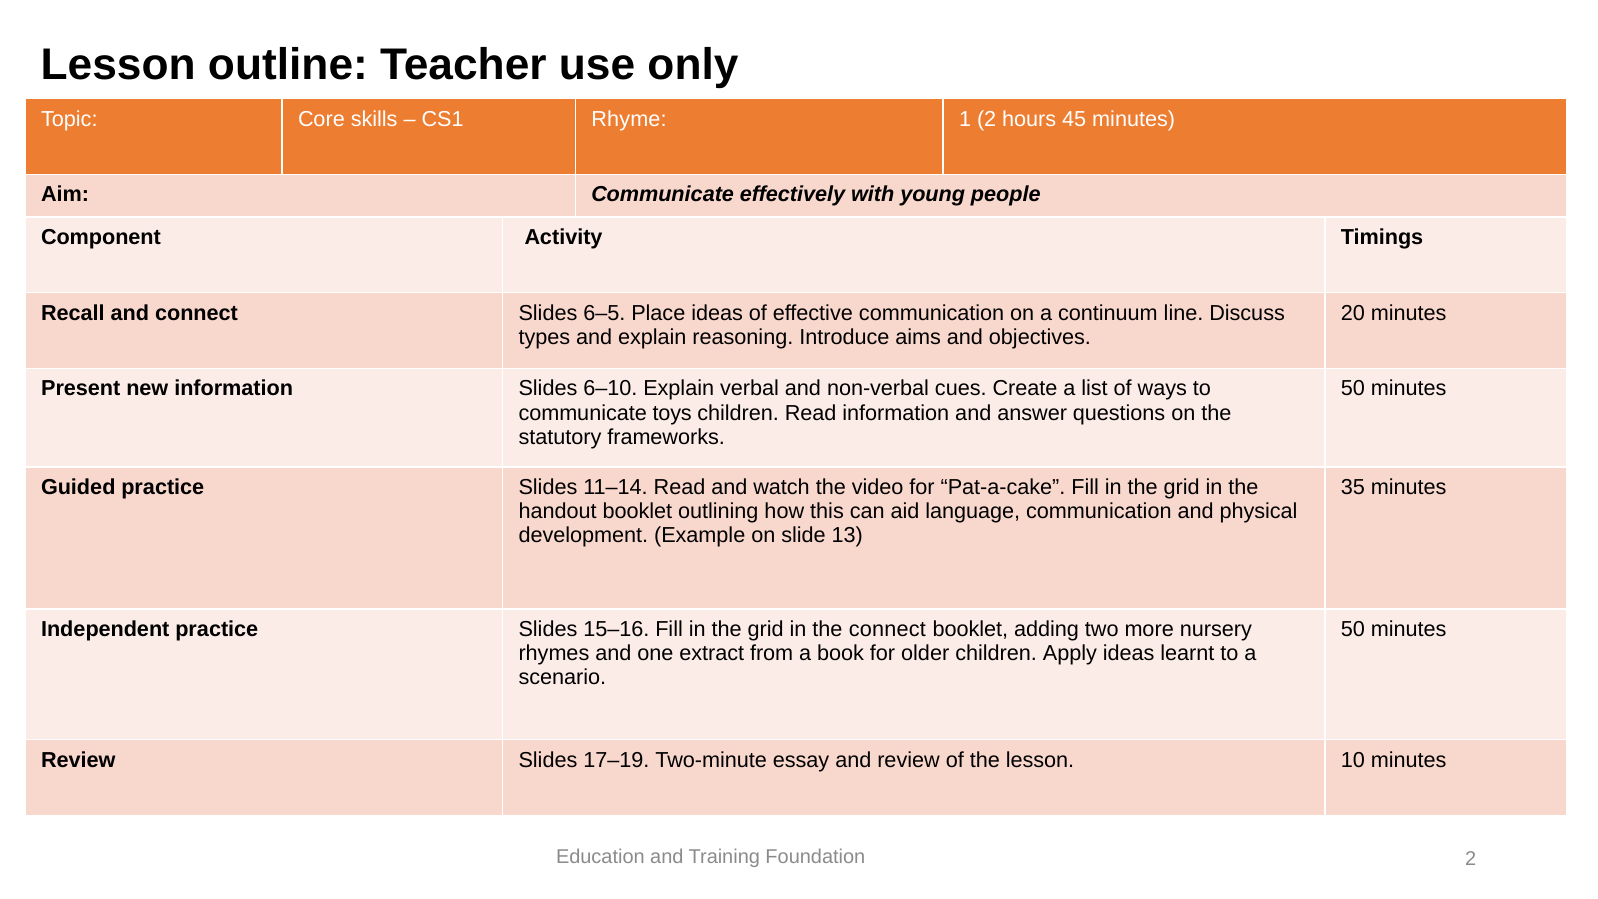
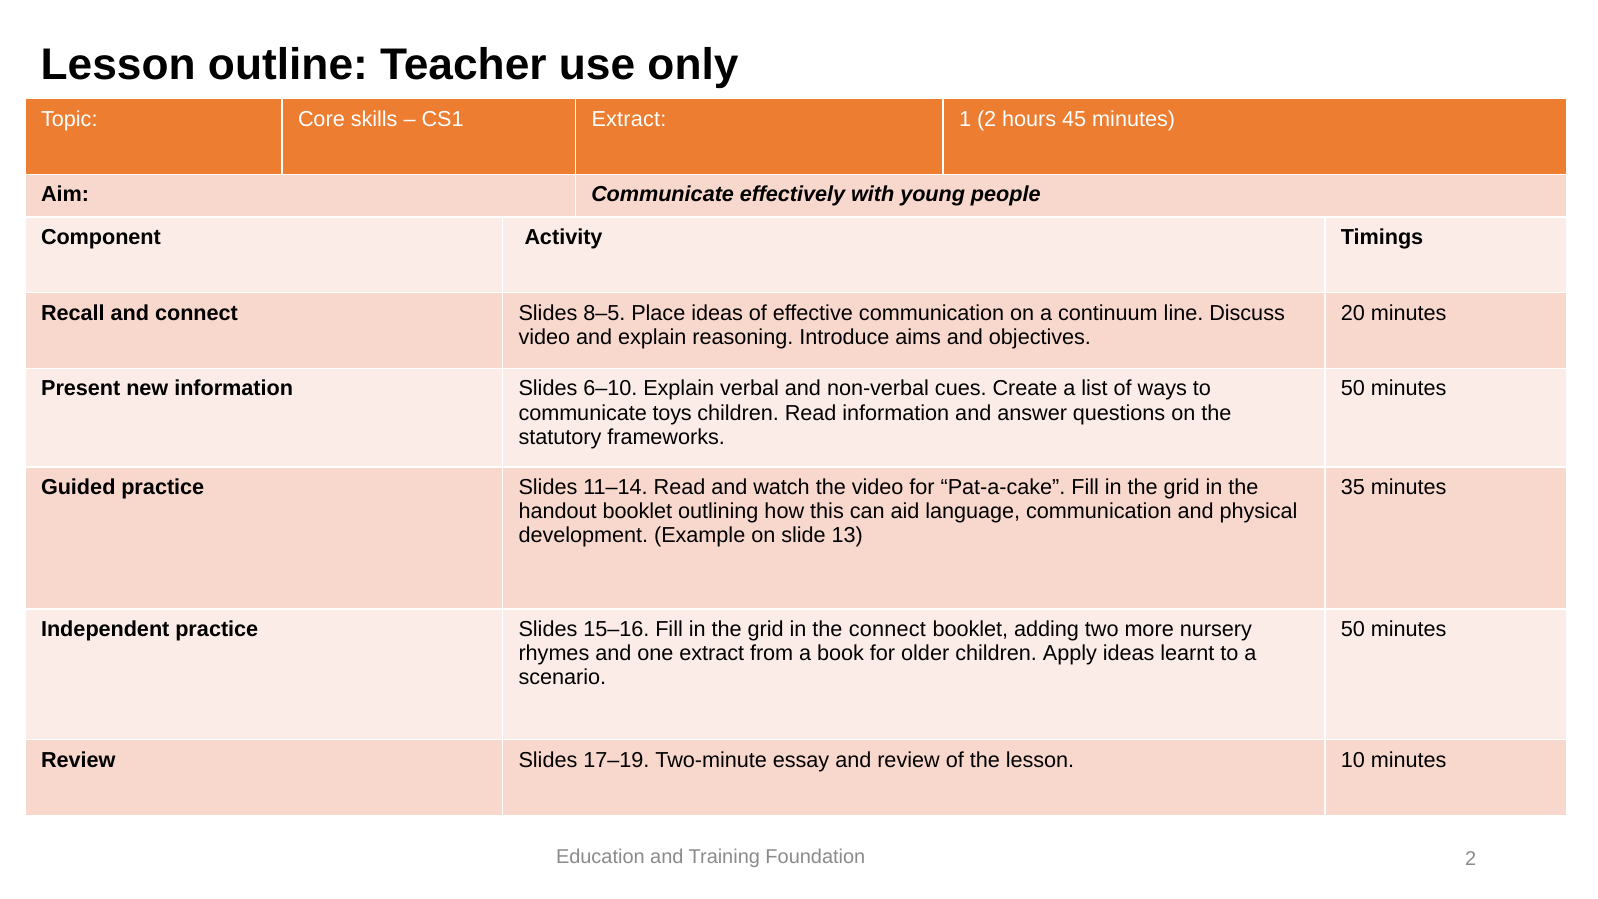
CS1 Rhyme: Rhyme -> Extract
6–5: 6–5 -> 8–5
types at (544, 337): types -> video
